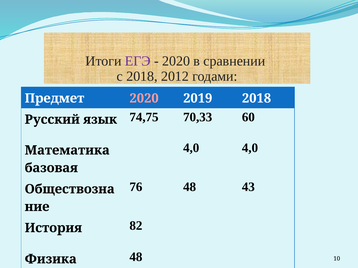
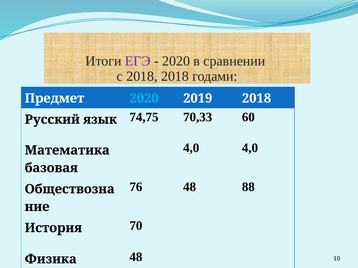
2018 2012: 2012 -> 2018
2020 at (144, 98) colour: pink -> light blue
43: 43 -> 88
82: 82 -> 70
